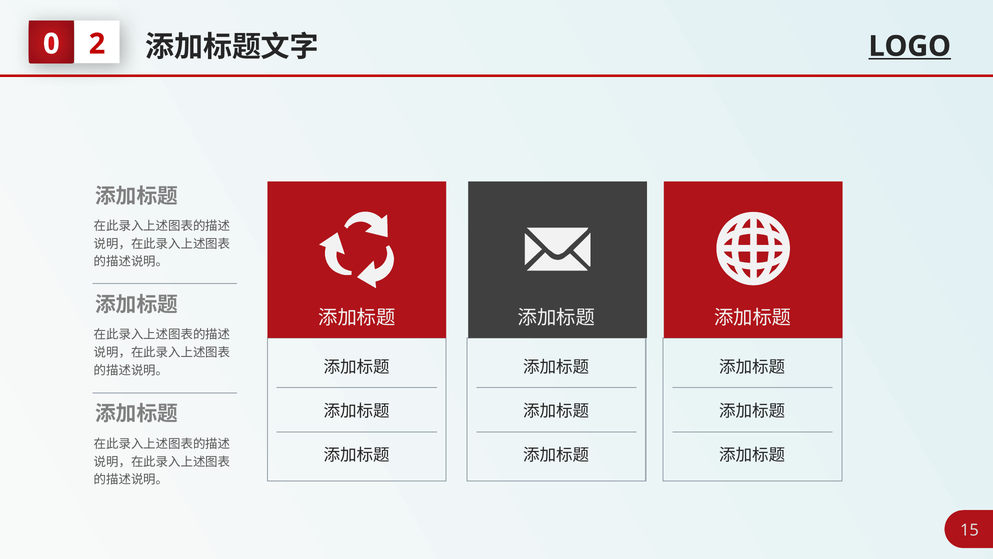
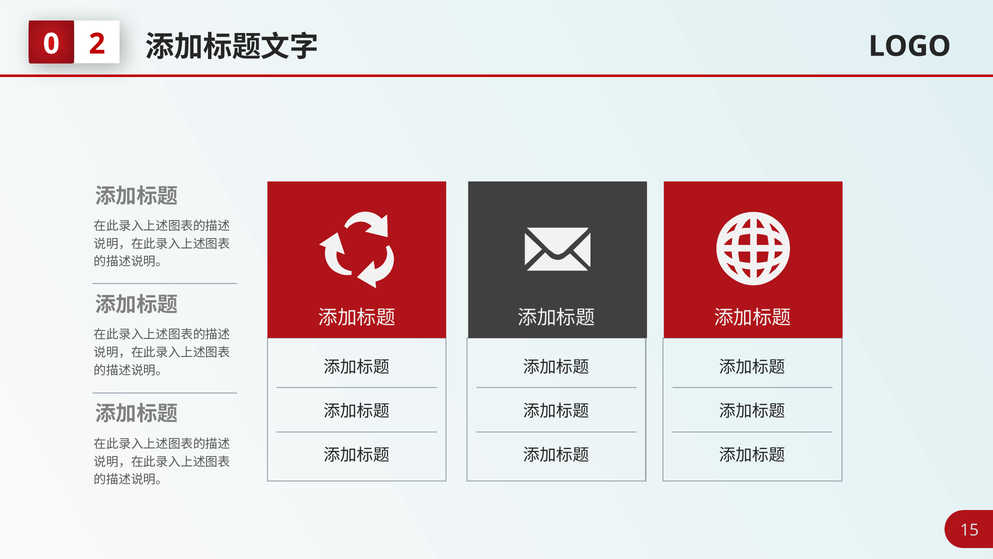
LOGO underline: present -> none
